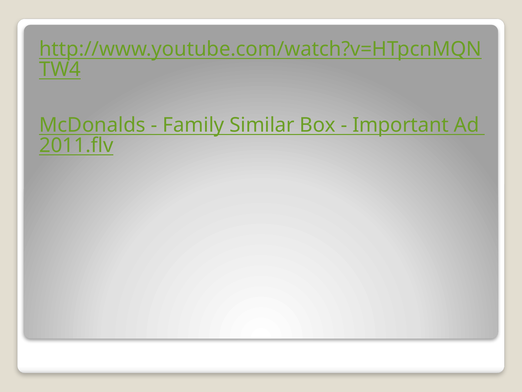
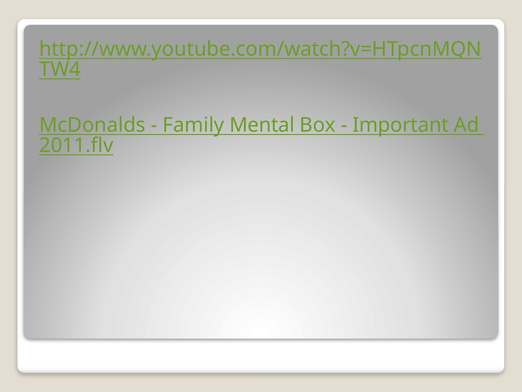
Similar: Similar -> Mental
